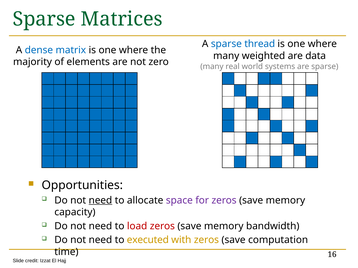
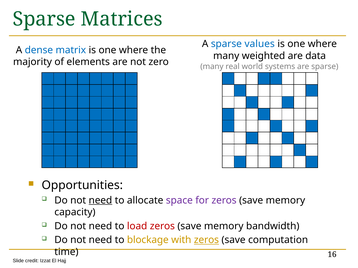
thread: thread -> values
executed: executed -> blockage
zeros at (206, 240) underline: none -> present
